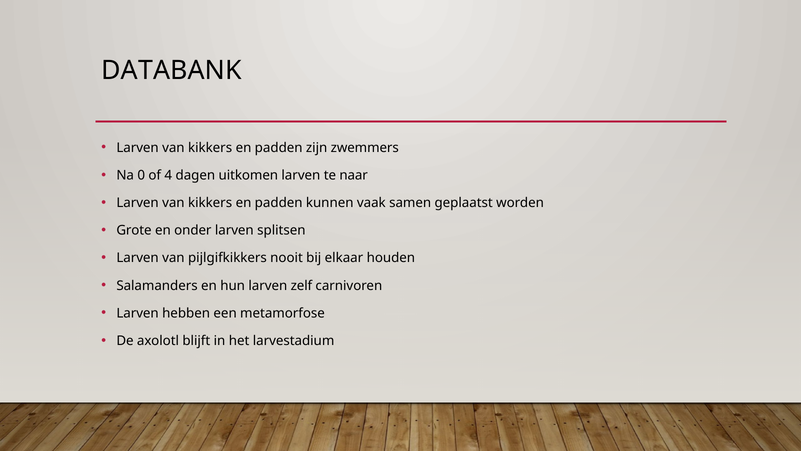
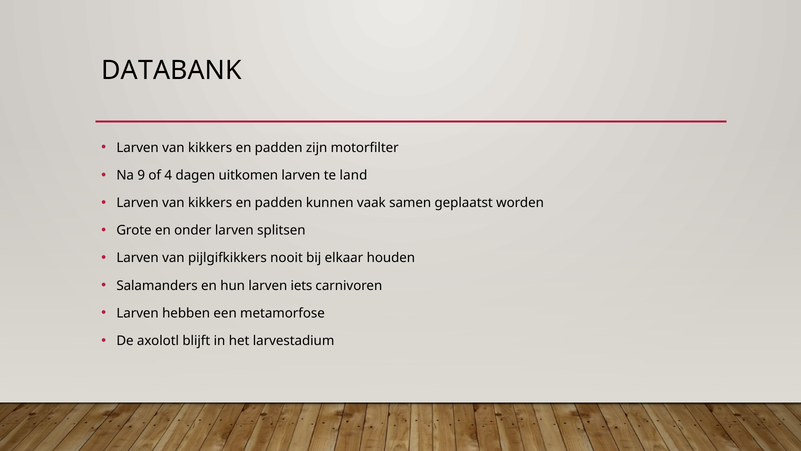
zwemmers: zwemmers -> motorfilter
0: 0 -> 9
naar: naar -> land
zelf: zelf -> iets
